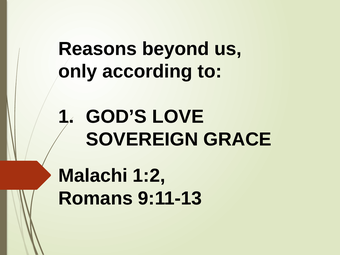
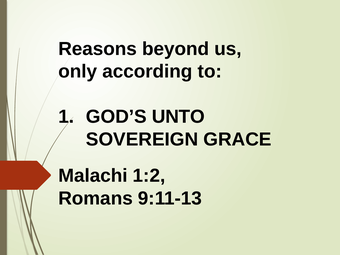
LOVE: LOVE -> UNTO
